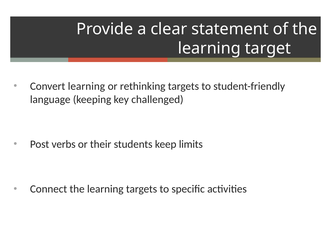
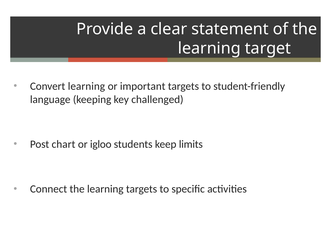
rethinking: rethinking -> important
verbs: verbs -> chart
their: their -> igloo
